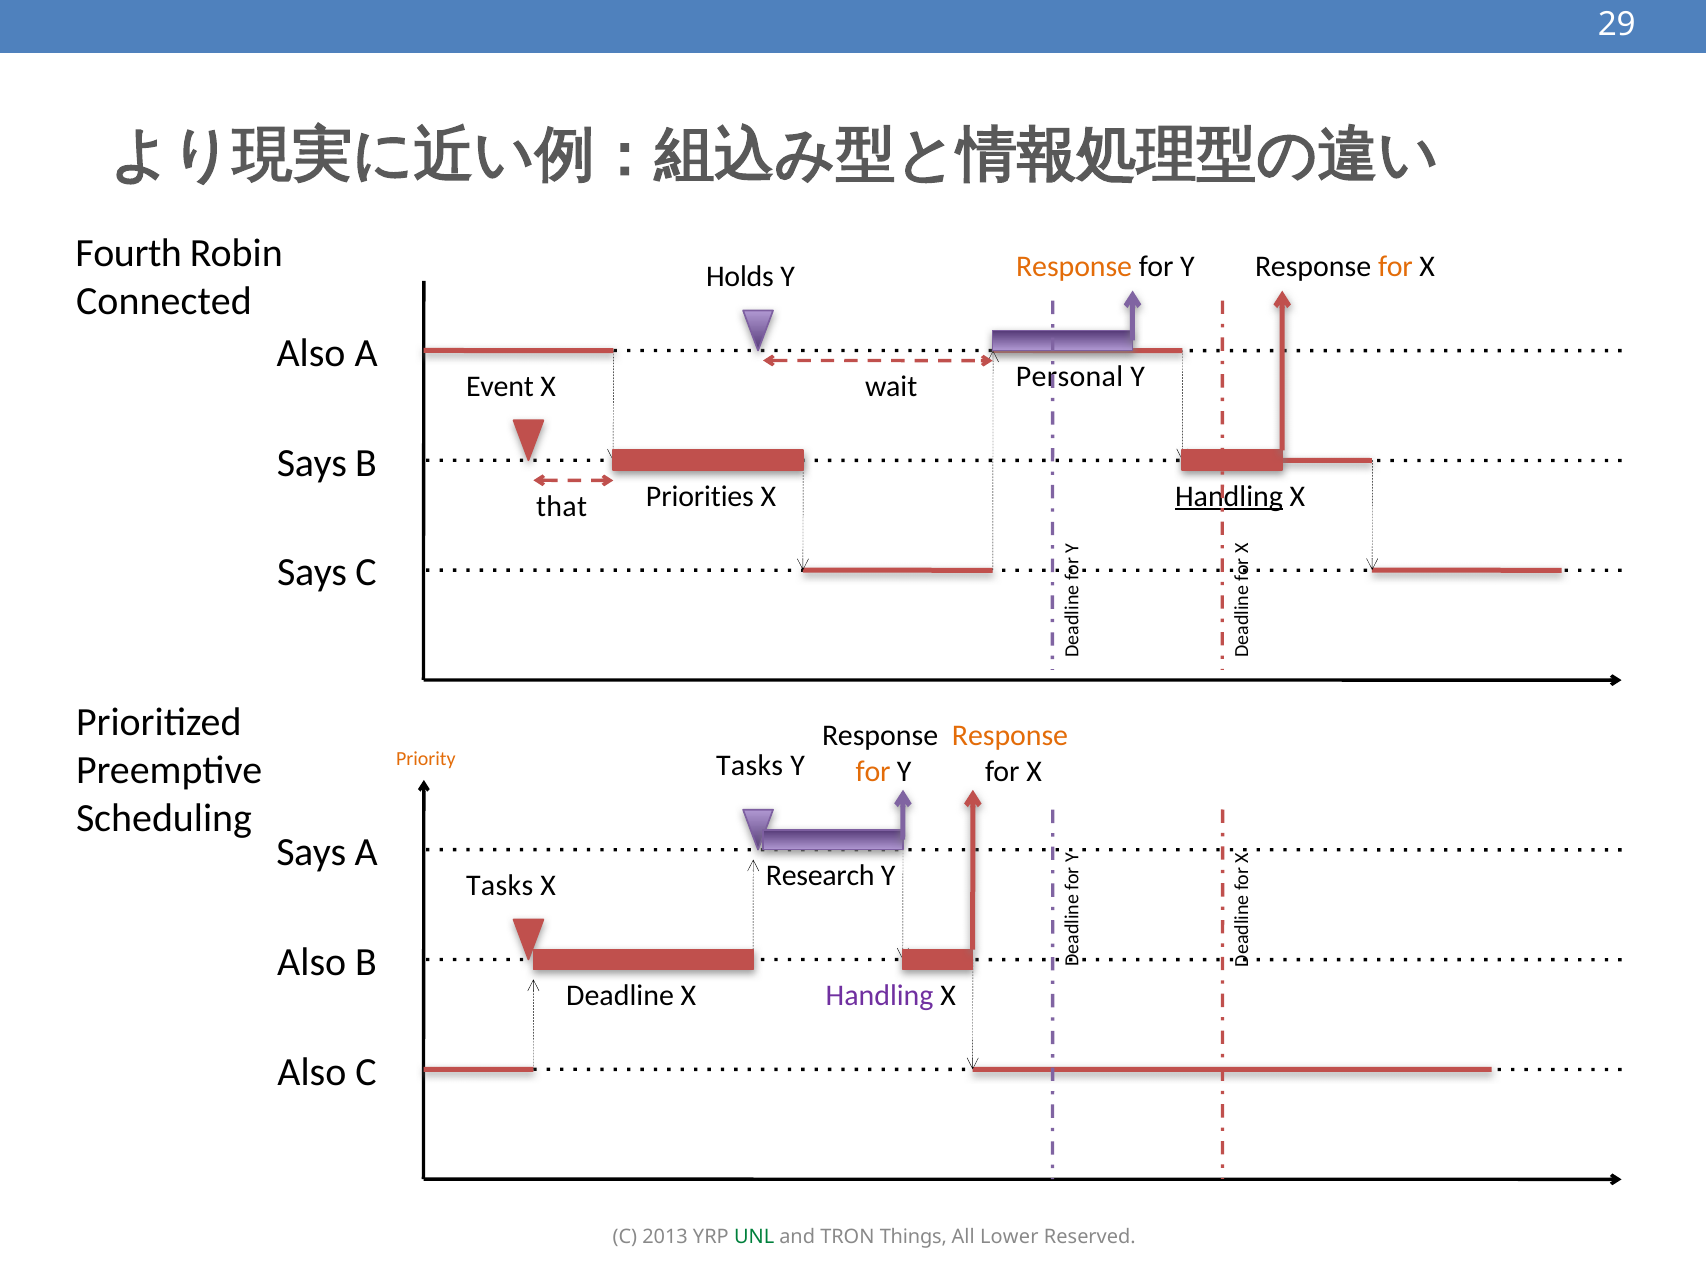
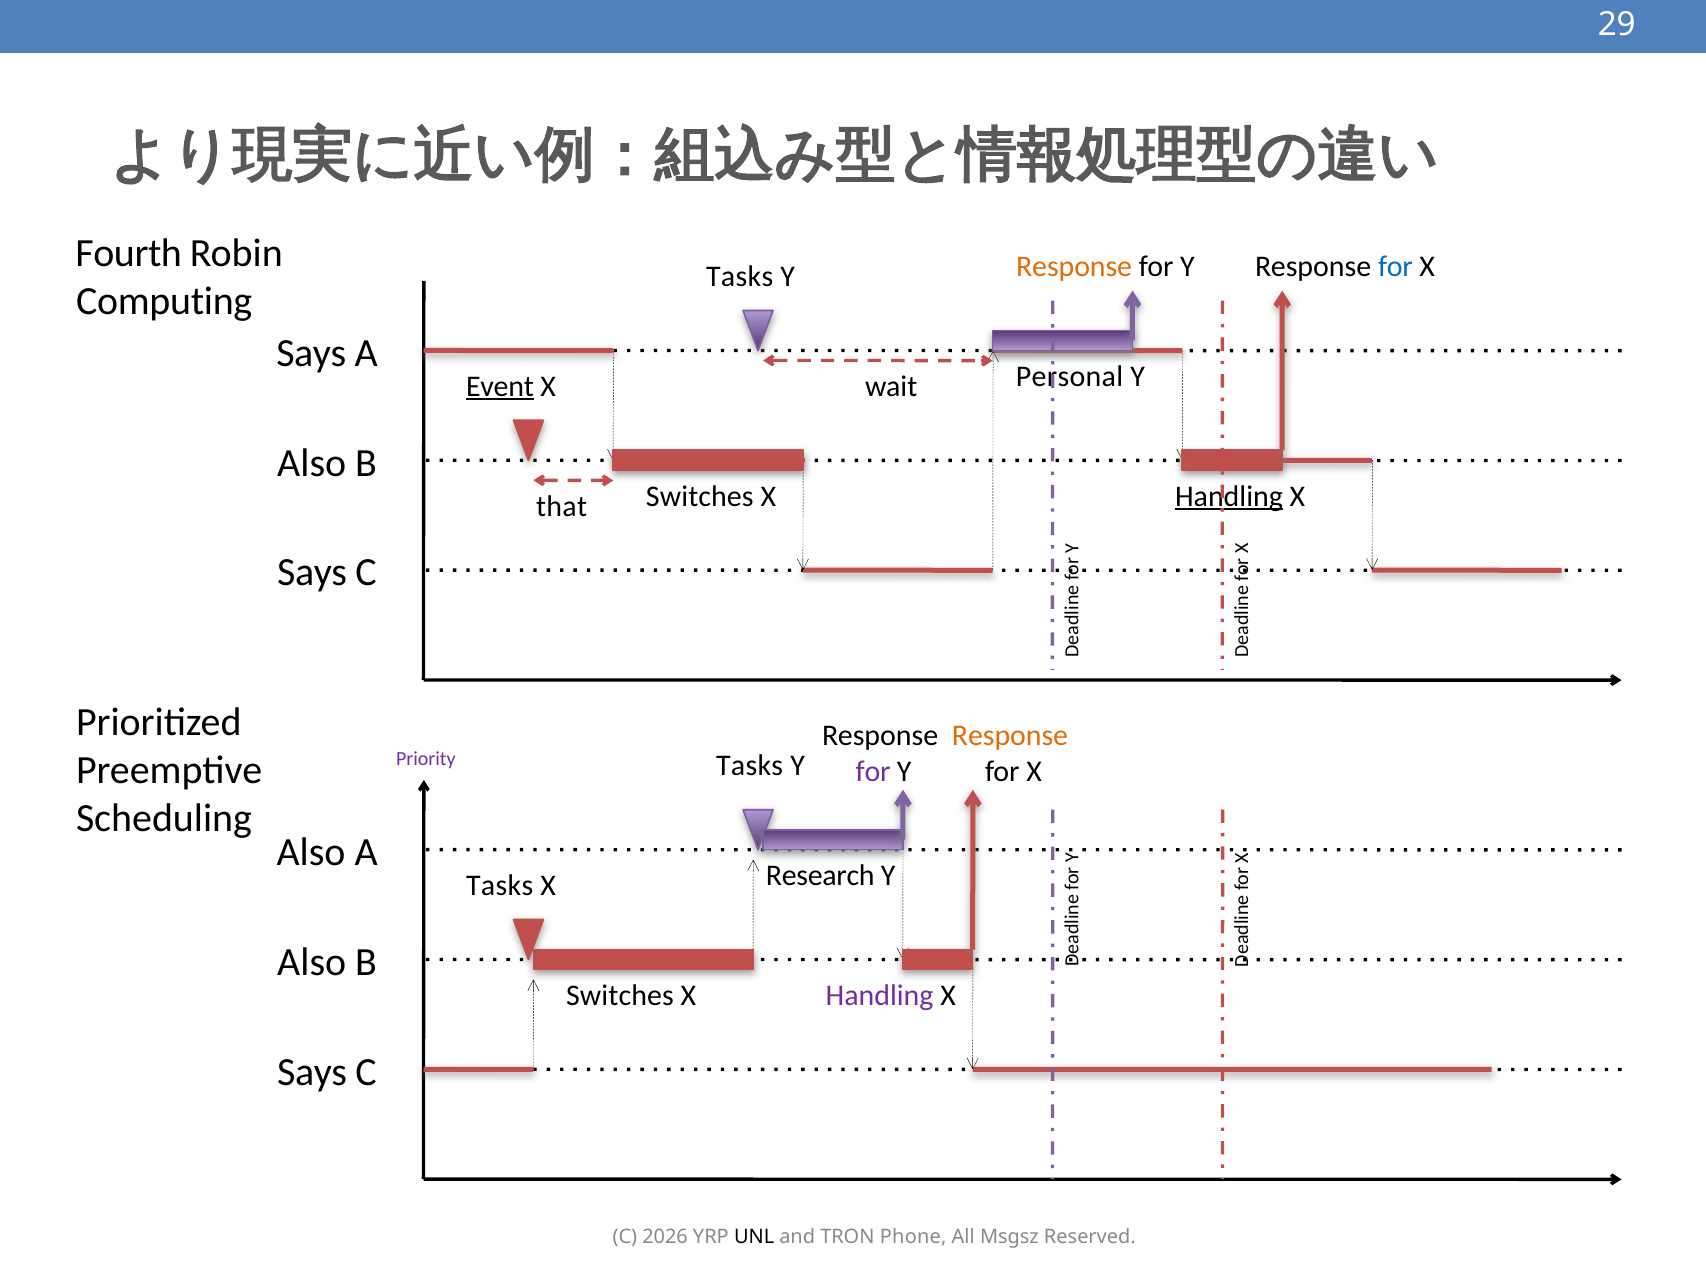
for at (1395, 267) colour: orange -> blue
Holds at (740, 277): Holds -> Tasks
Connected: Connected -> Computing
Also at (311, 353): Also -> Says
Event underline: none -> present
Says at (312, 463): Says -> Also
Priorities at (700, 496): Priorities -> Switches
Priority colour: orange -> purple
for at (873, 772) colour: orange -> purple
Says at (311, 852): Says -> Also
Deadline at (620, 995): Deadline -> Switches
Also at (312, 1072): Also -> Says
2013: 2013 -> 2026
UNL colour: green -> black
Things: Things -> Phone
Lower: Lower -> Msgsz
